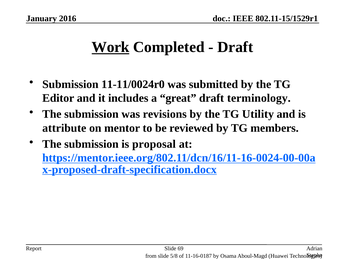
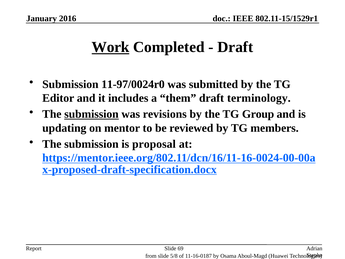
11-11/0024r0: 11-11/0024r0 -> 11-97/0024r0
great: great -> them
submission at (91, 114) underline: none -> present
Utility: Utility -> Group
attribute: attribute -> updating
